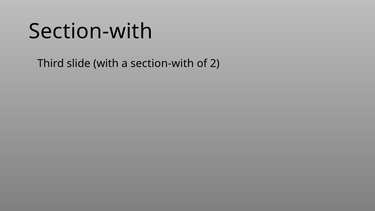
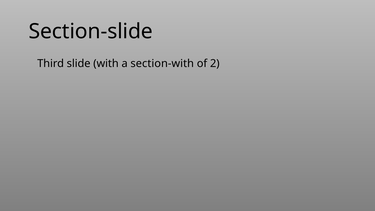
Section-with at (91, 31): Section-with -> Section-slide
